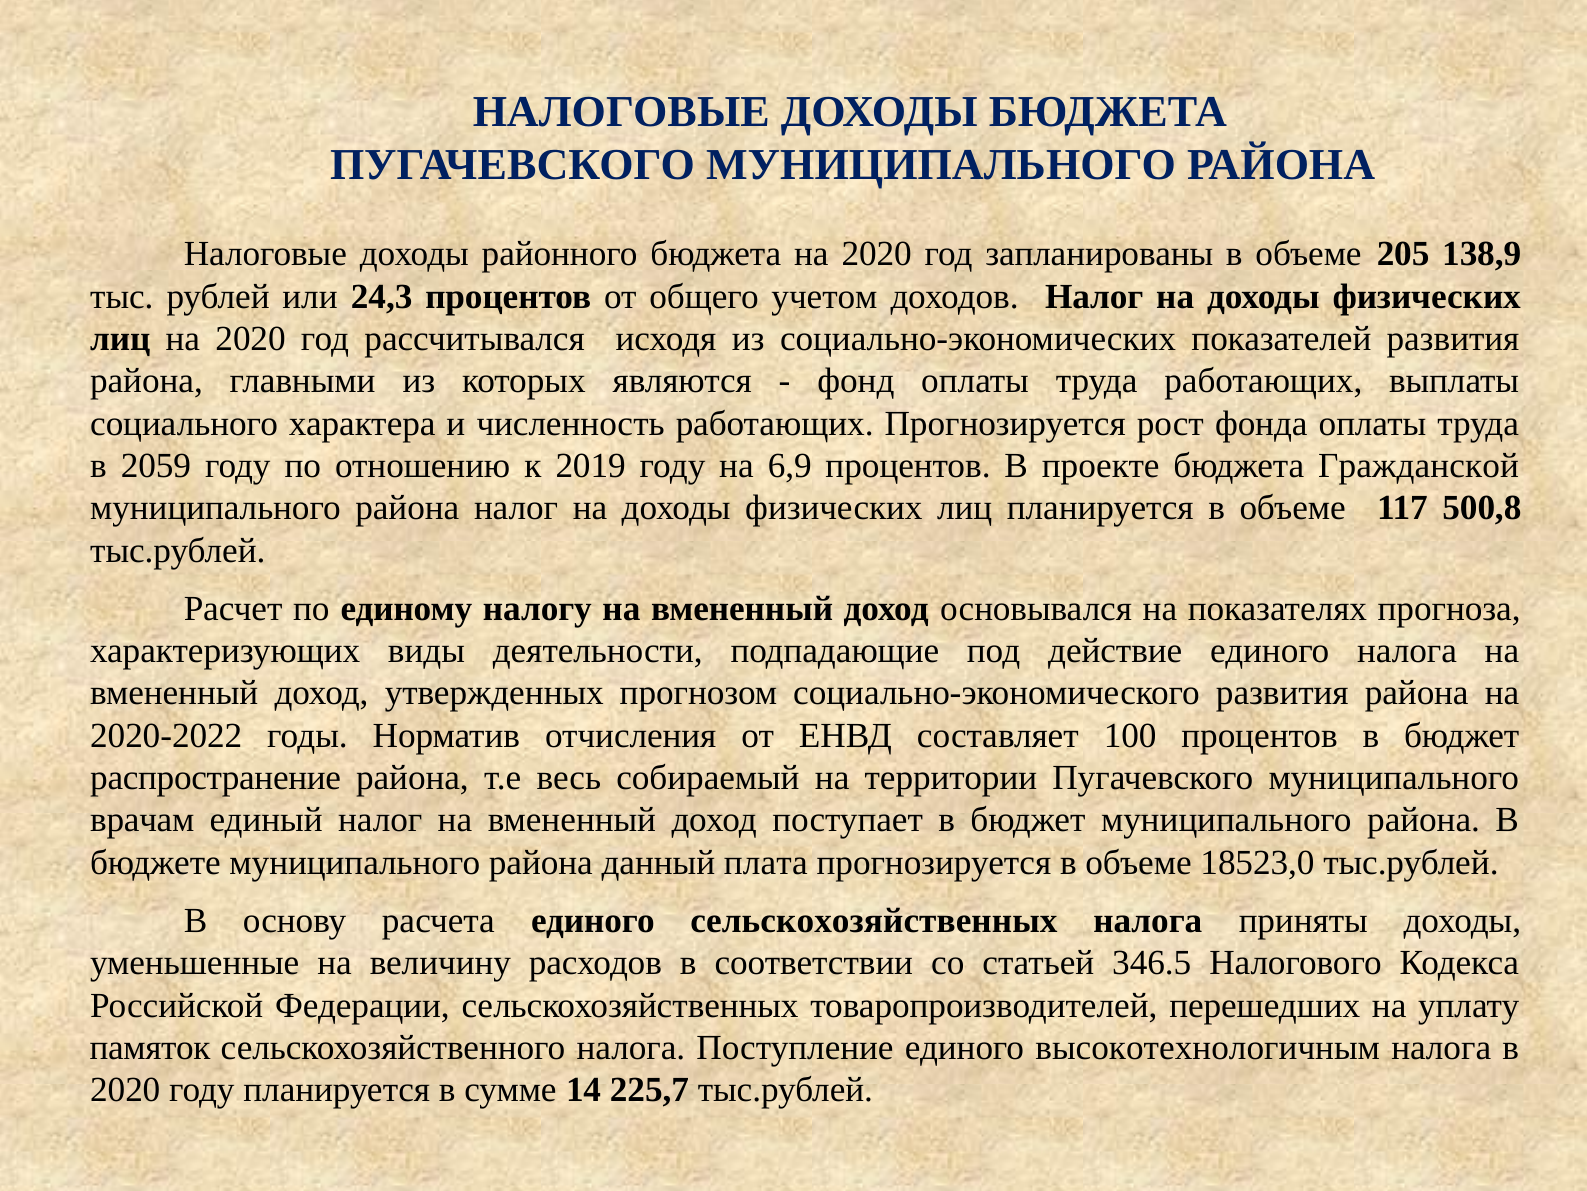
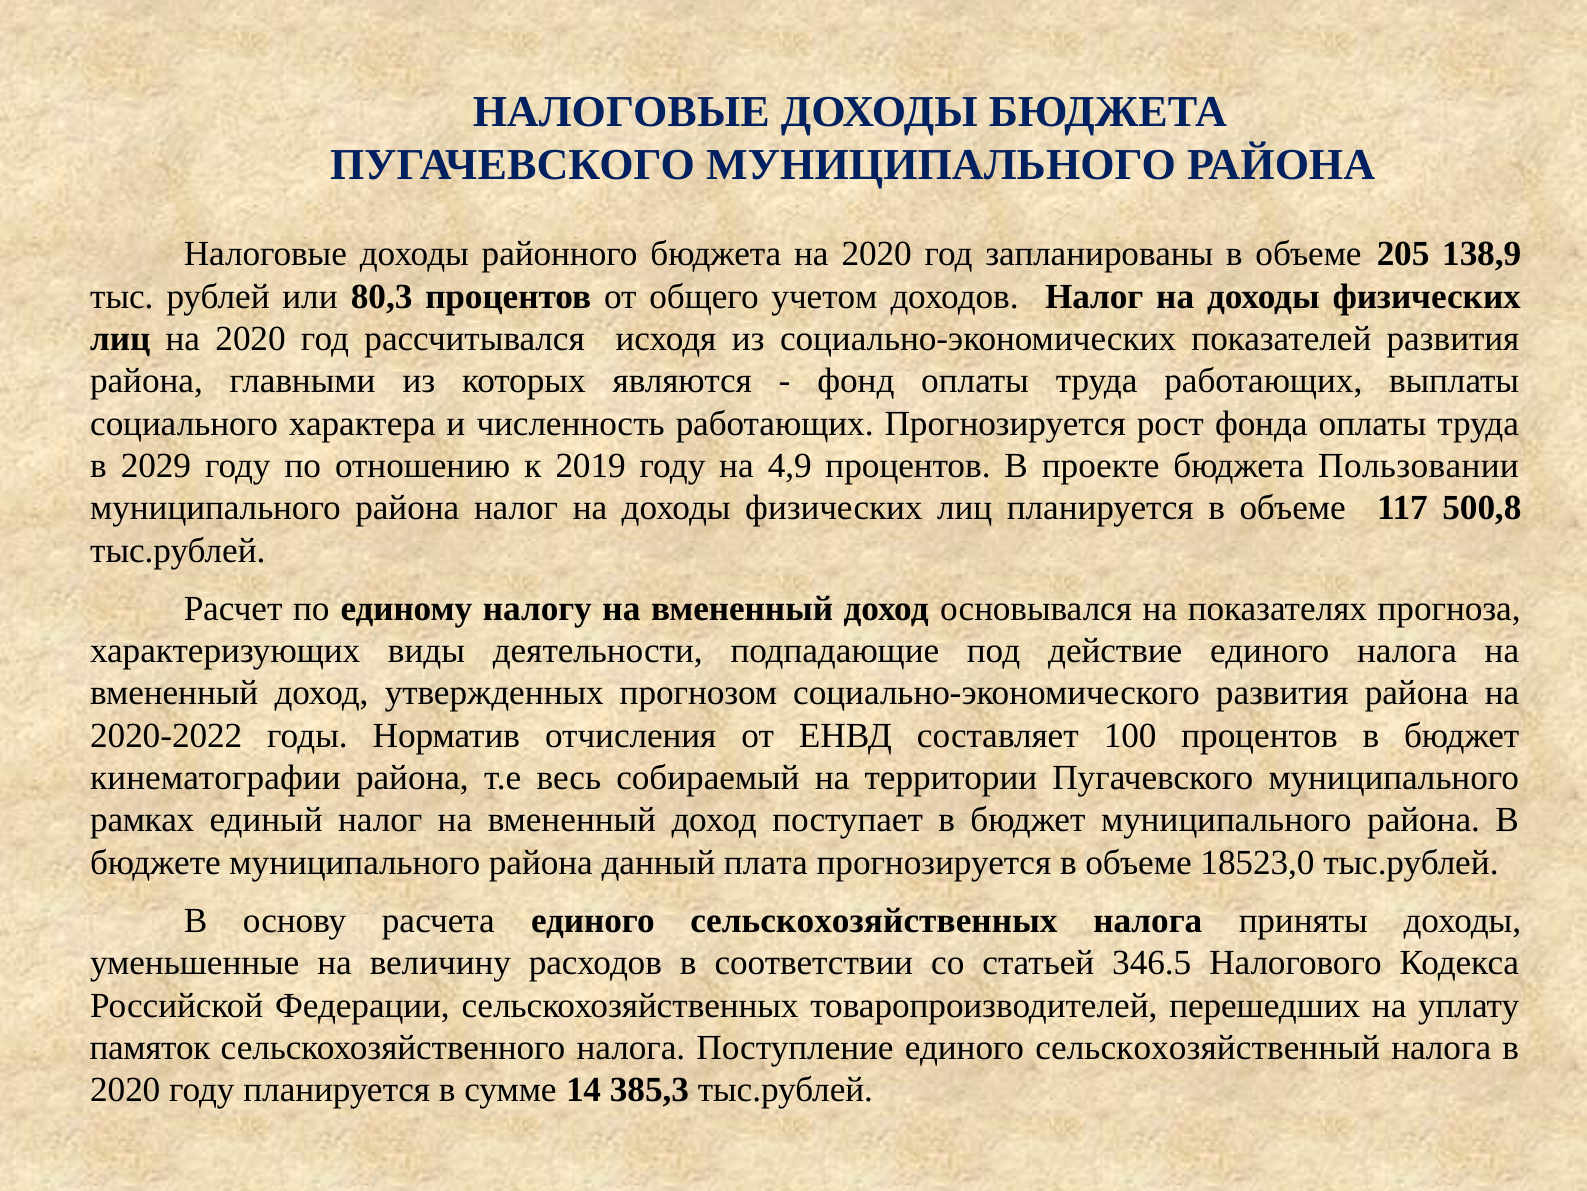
24,3: 24,3 -> 80,3
2059: 2059 -> 2029
6,9: 6,9 -> 4,9
Гражданской: Гражданской -> Пользовании
распространение: распространение -> кинематографии
врачам: врачам -> рамках
высокотехнологичным: высокотехнологичным -> сельскохозяйственный
225,7: 225,7 -> 385,3
